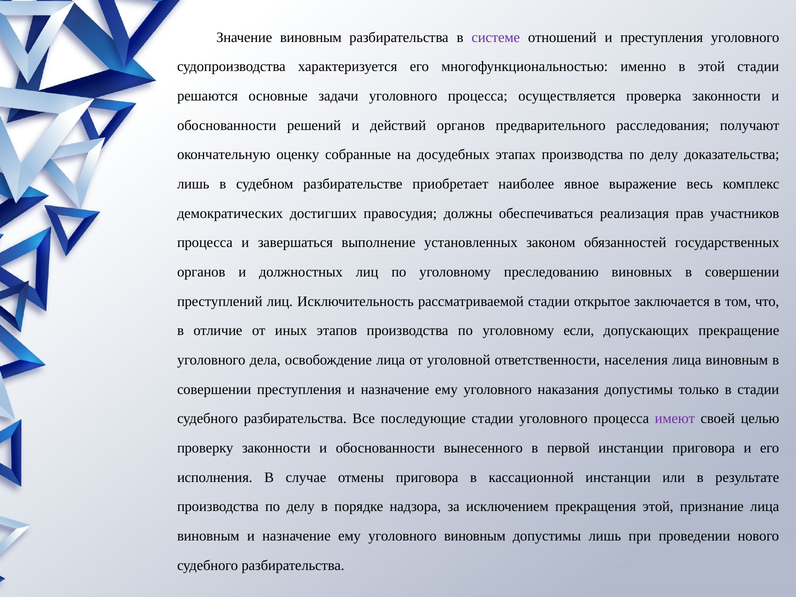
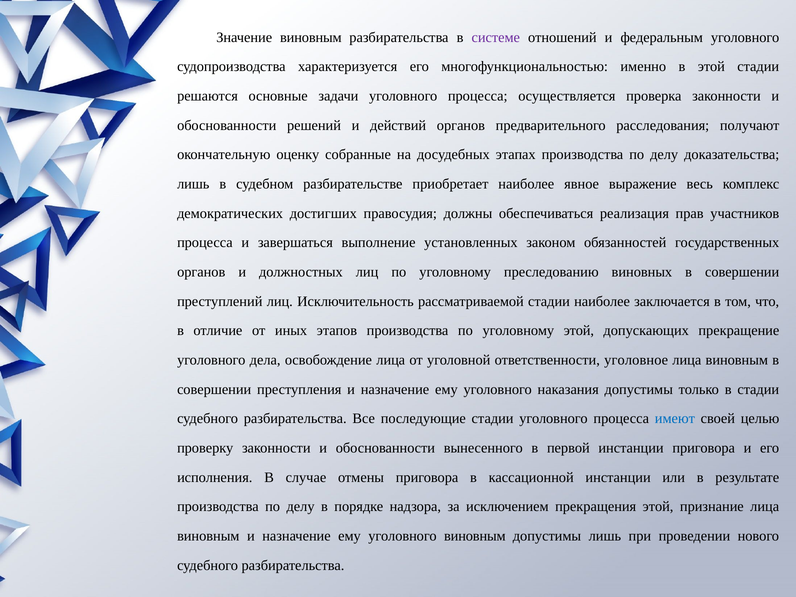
и преступления: преступления -> федеральным
стадии открытое: открытое -> наиболее
уголовному если: если -> этой
населения: населения -> уголовное
имеют colour: purple -> blue
